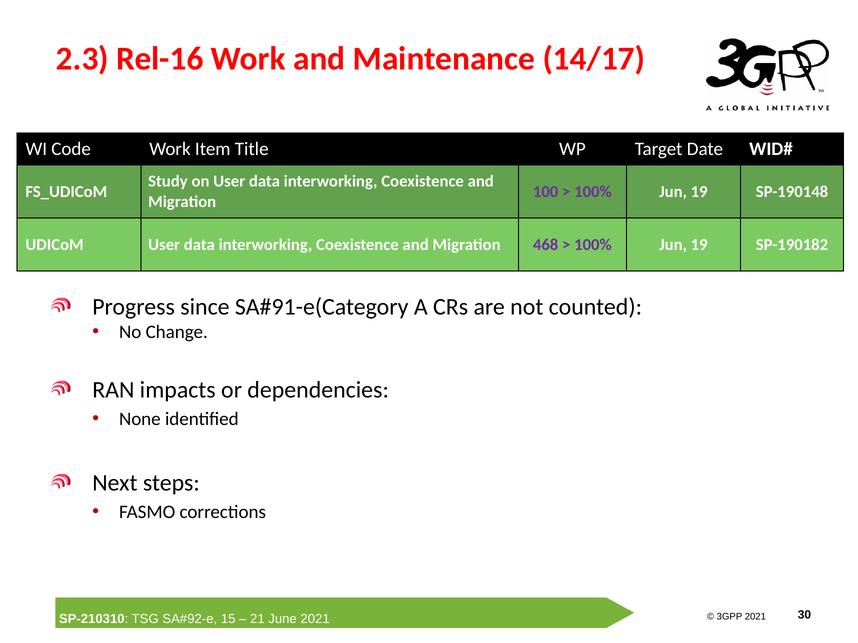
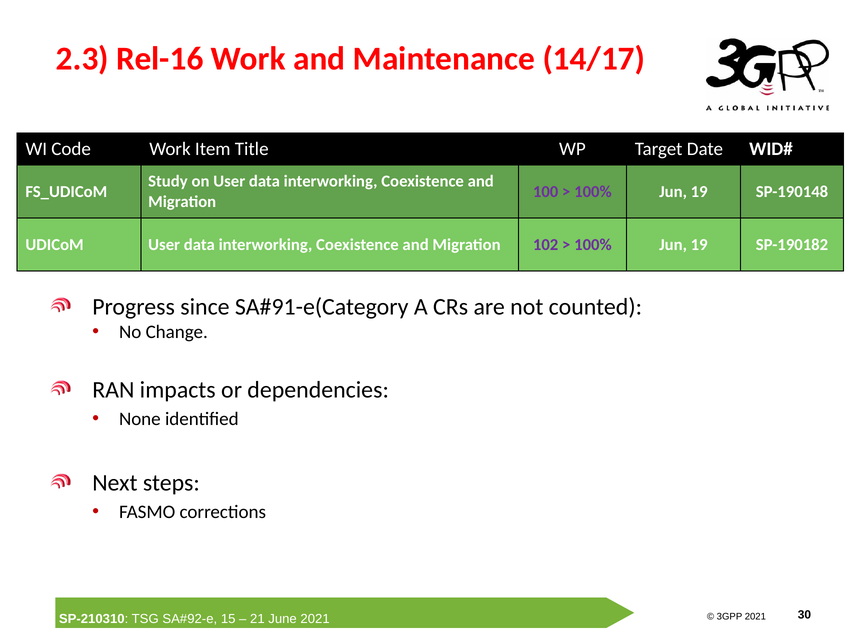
468: 468 -> 102
